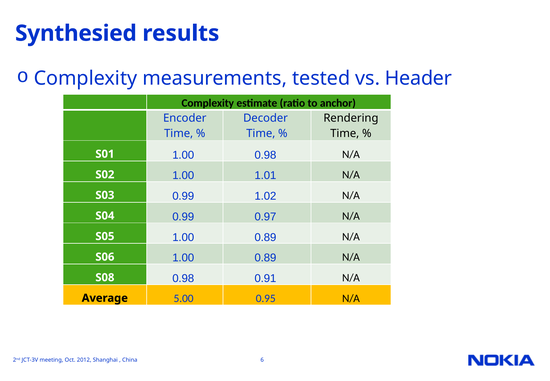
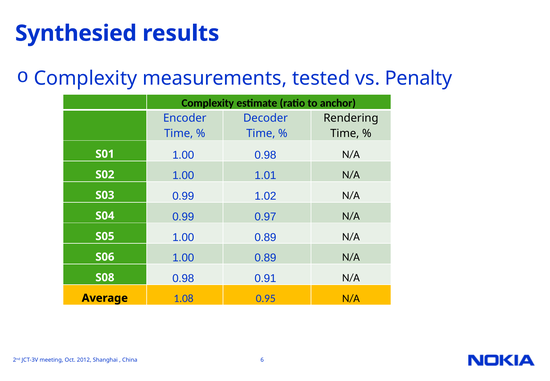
Header: Header -> Penalty
5.00: 5.00 -> 1.08
